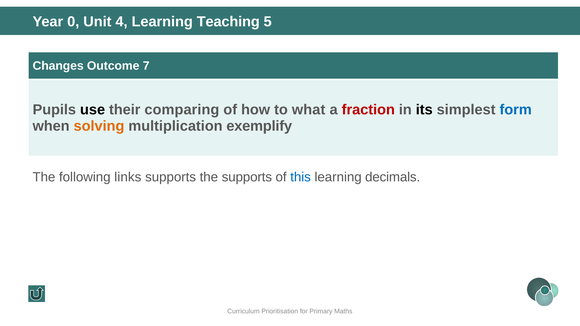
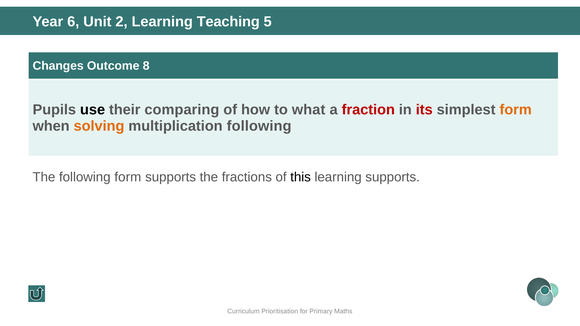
0: 0 -> 6
4: 4 -> 2
7: 7 -> 8
its colour: black -> red
form at (516, 110) colour: blue -> orange
multiplication exemplify: exemplify -> following
following links: links -> form
the supports: supports -> fractions
this colour: blue -> black
learning decimals: decimals -> supports
